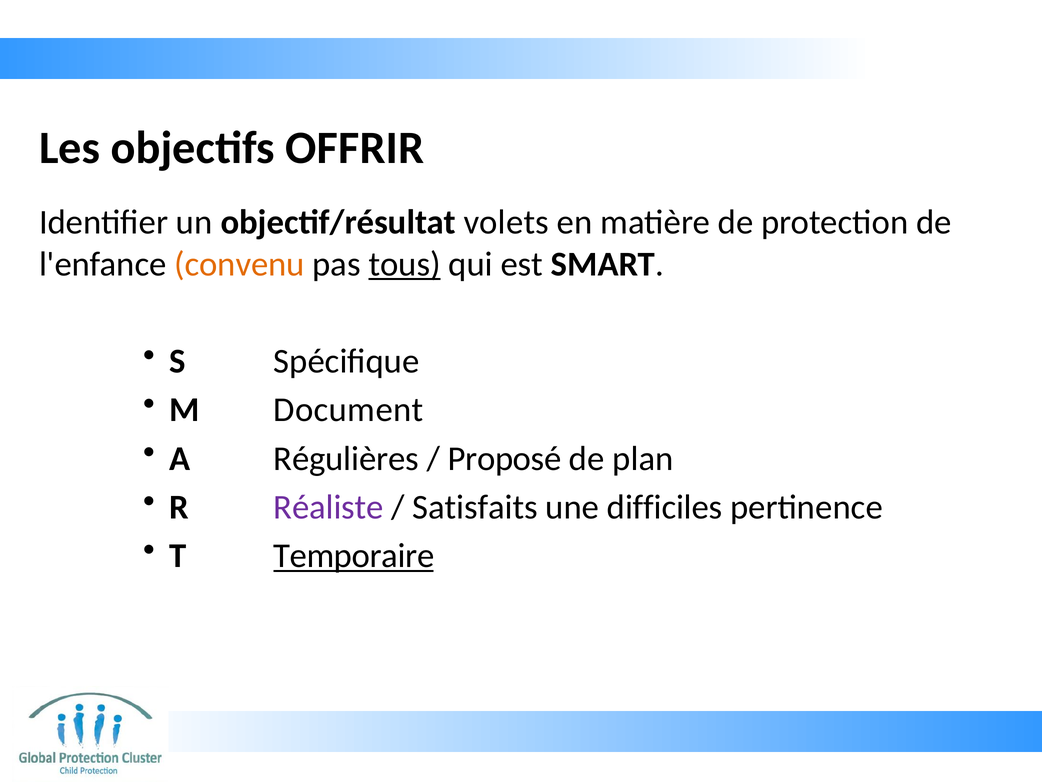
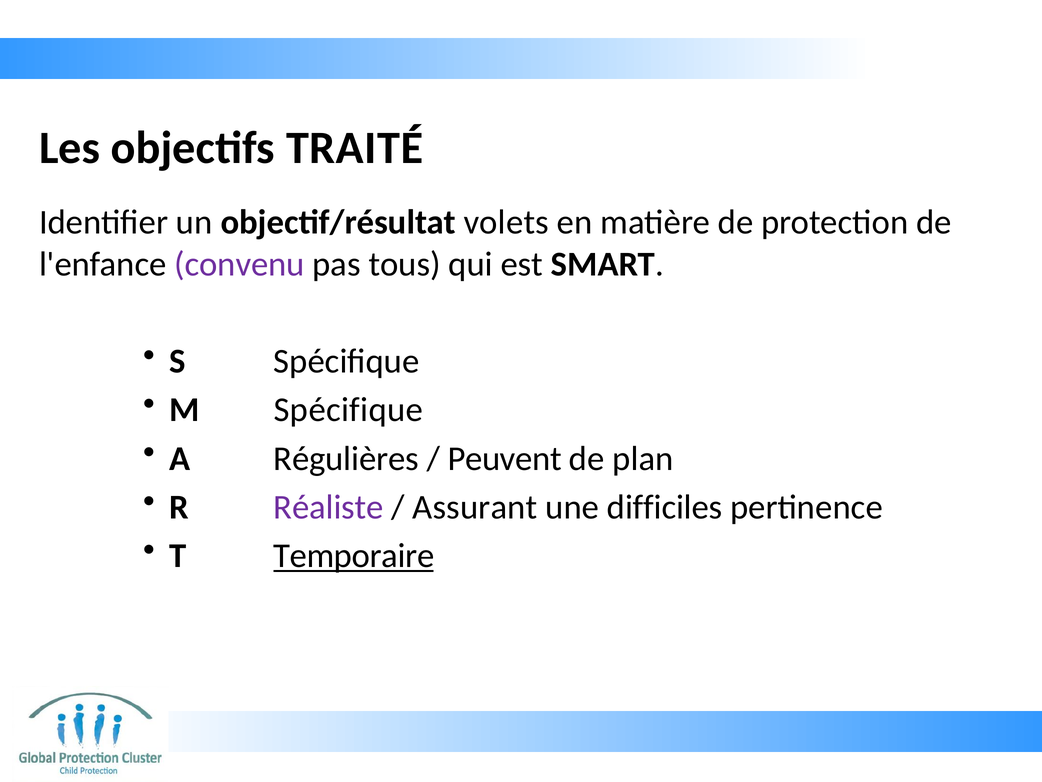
OFFRIR: OFFRIR -> TRAITÉ
convenu colour: orange -> purple
tous underline: present -> none
M Document: Document -> Spécifique
Proposé: Proposé -> Peuvent
Satisfaits: Satisfaits -> Assurant
